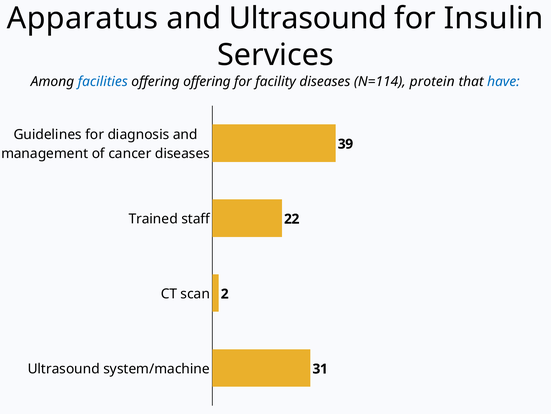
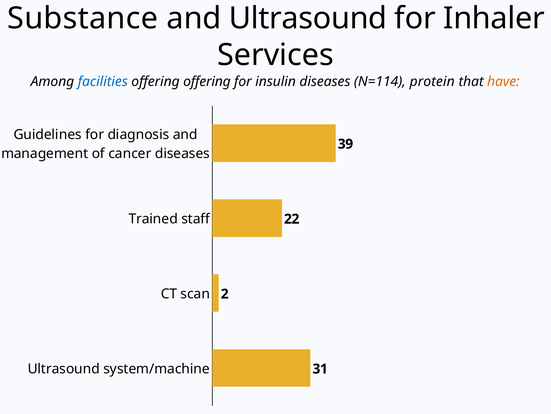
Apparatus: Apparatus -> Substance
Insulin: Insulin -> Inhaler
facility: facility -> insulin
have colour: blue -> orange
